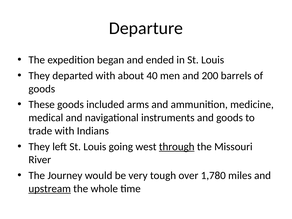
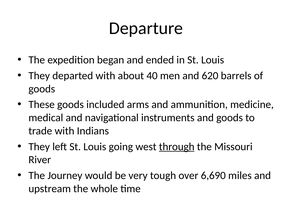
200: 200 -> 620
1,780: 1,780 -> 6,690
upstream underline: present -> none
